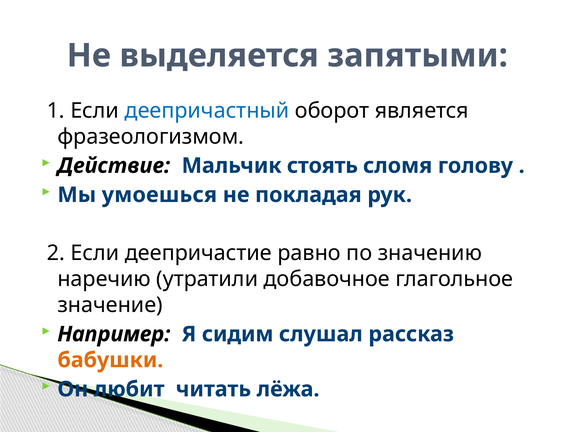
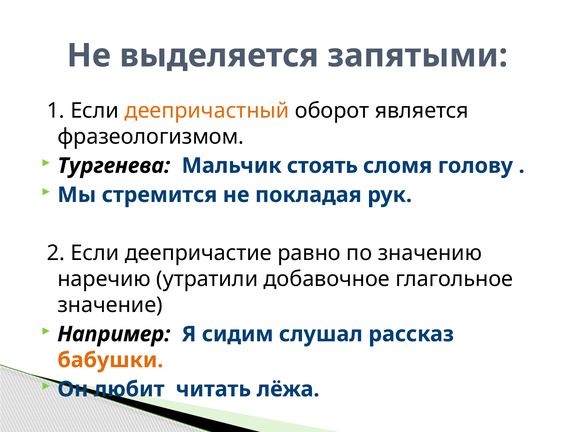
деепричастный colour: blue -> orange
Действие: Действие -> Тургенева
умоешься: умоешься -> стремится
